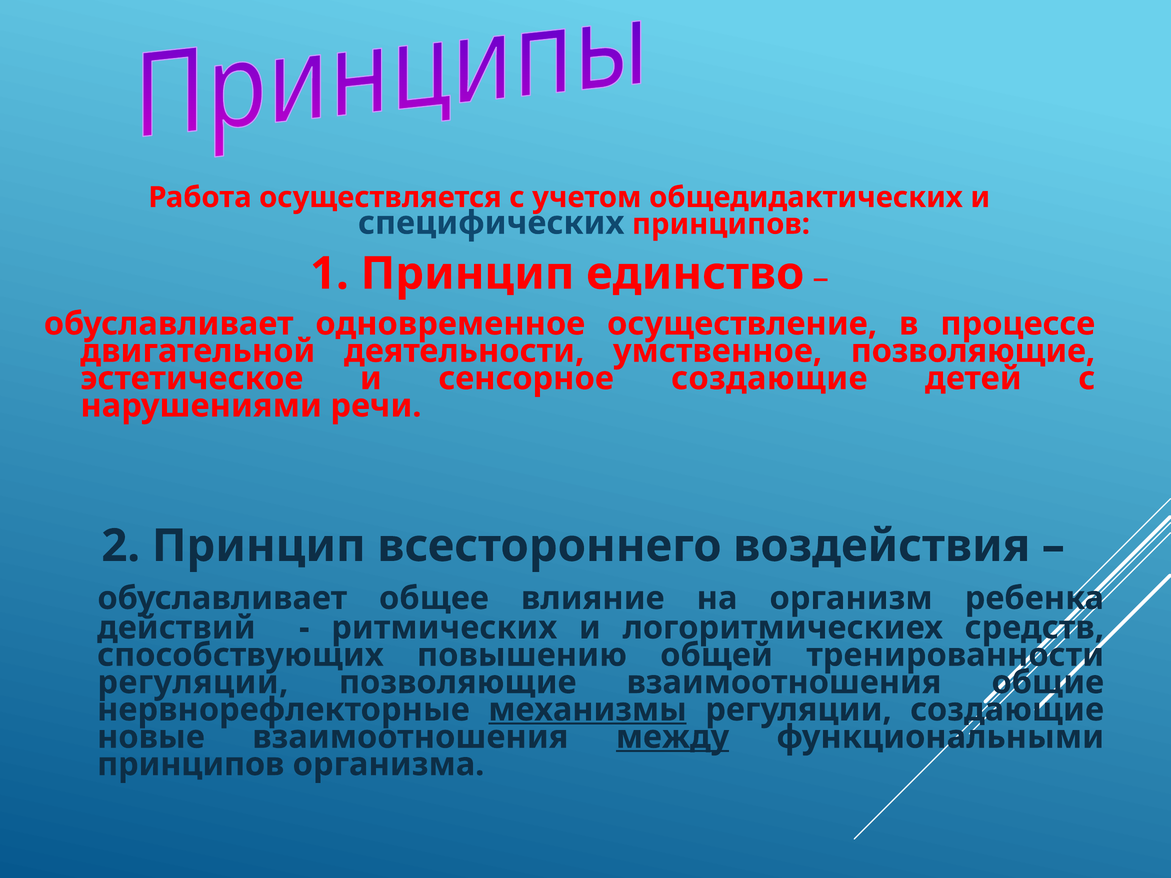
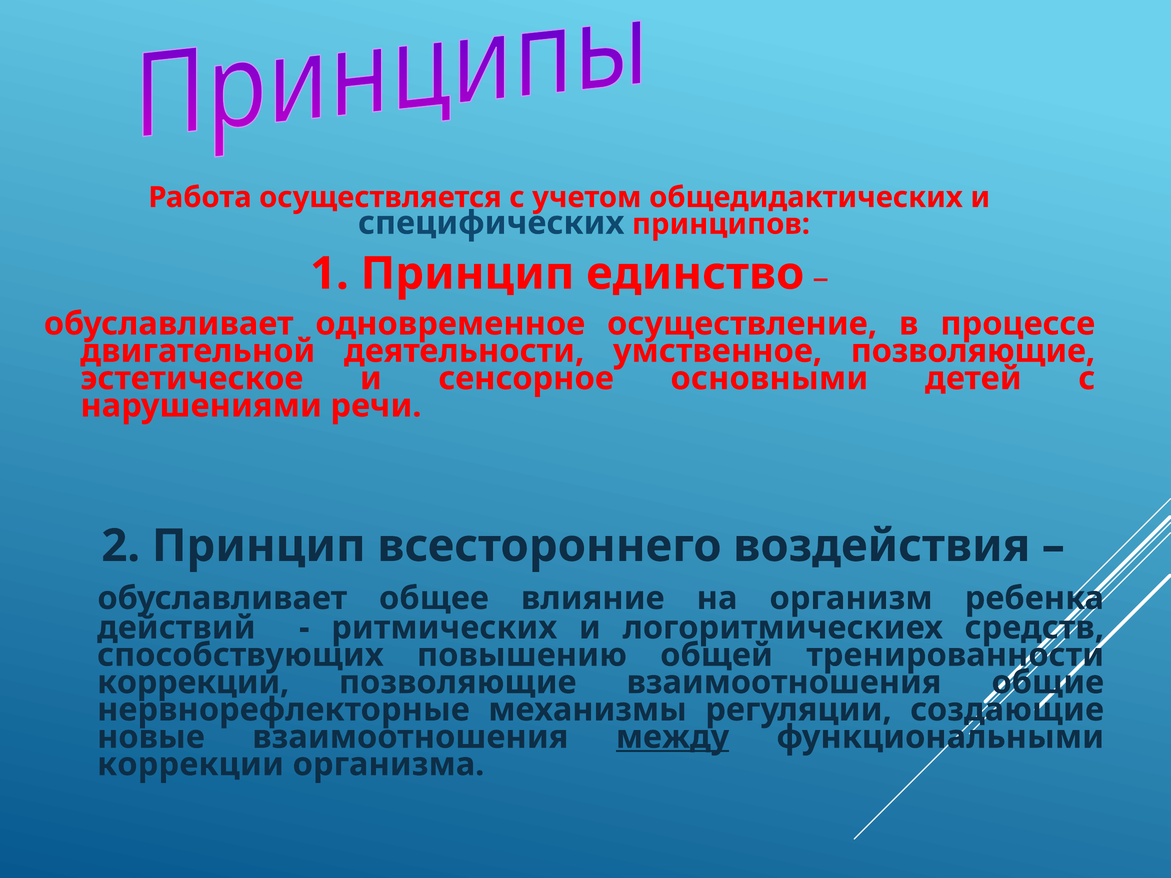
сенсорное создающие: создающие -> основными
регуляции at (193, 683): регуляции -> коррекции
механизмы underline: present -> none
принципов at (191, 765): принципов -> коррекции
